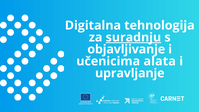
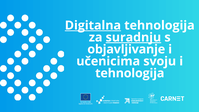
Digitalna underline: none -> present
alata: alata -> svoju
upravljanje at (130, 73): upravljanje -> tehnologija
